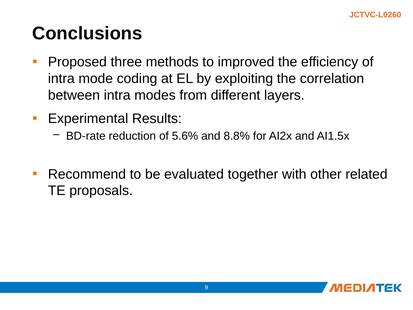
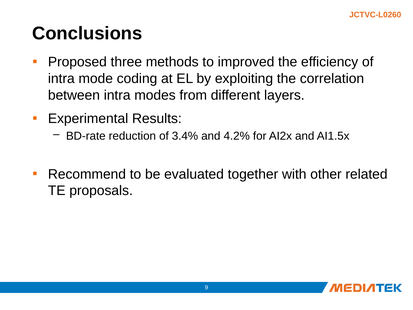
5.6%: 5.6% -> 3.4%
8.8%: 8.8% -> 4.2%
